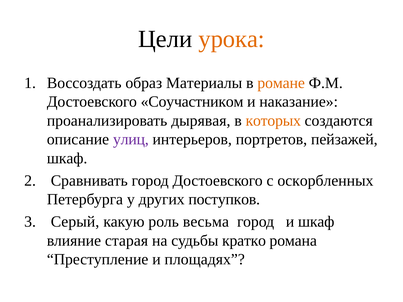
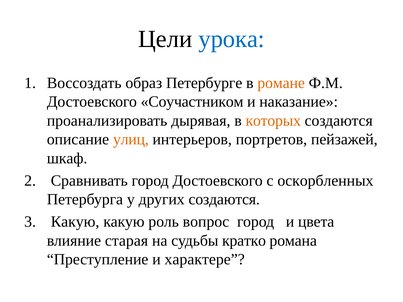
урока colour: orange -> blue
Материалы: Материалы -> Петербурге
улиц colour: purple -> orange
других поступков: поступков -> создаются
Серый at (75, 222): Серый -> Какую
весьма: весьма -> вопрос
и шкаф: шкаф -> цвета
площадях: площадях -> характере
